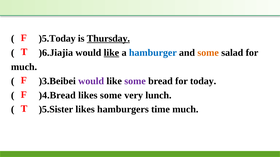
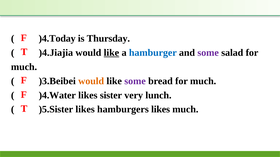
)5.Today: )5.Today -> )4.Today
Thursday underline: present -> none
)6.Jiajia: )6.Jiajia -> )4.Jiajia
some at (208, 53) colour: orange -> purple
would at (91, 81) colour: purple -> orange
bread for today: today -> much
)4.Bread: )4.Bread -> )4.Water
likes some: some -> sister
hamburgers time: time -> likes
